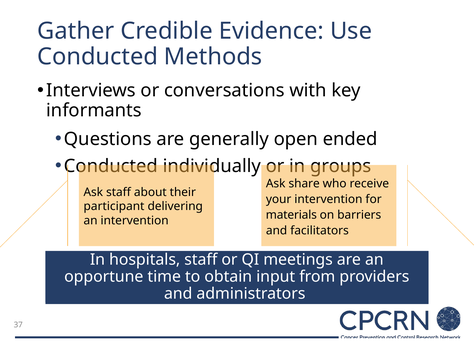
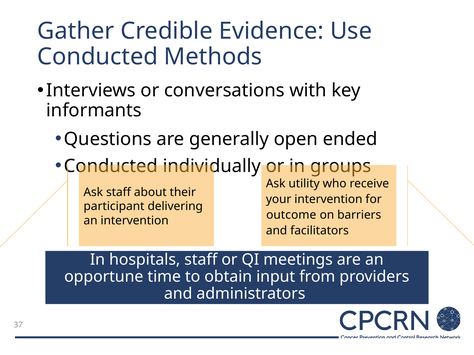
share: share -> utility
materials: materials -> outcome
